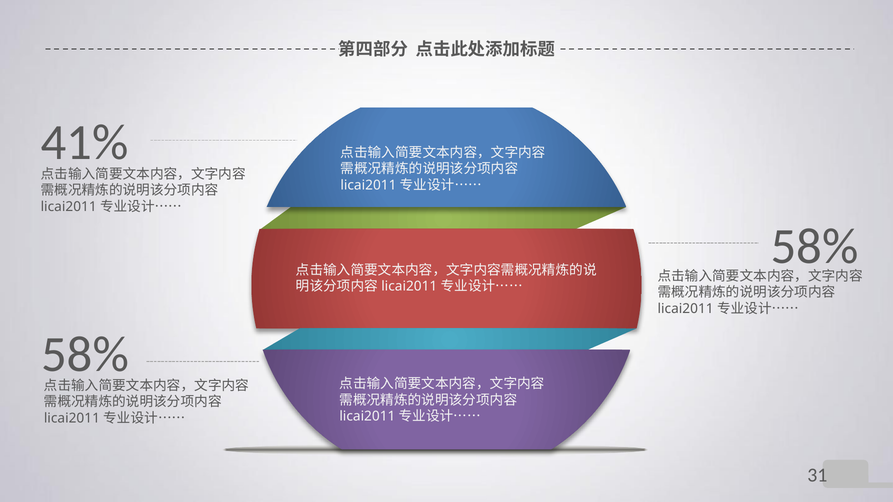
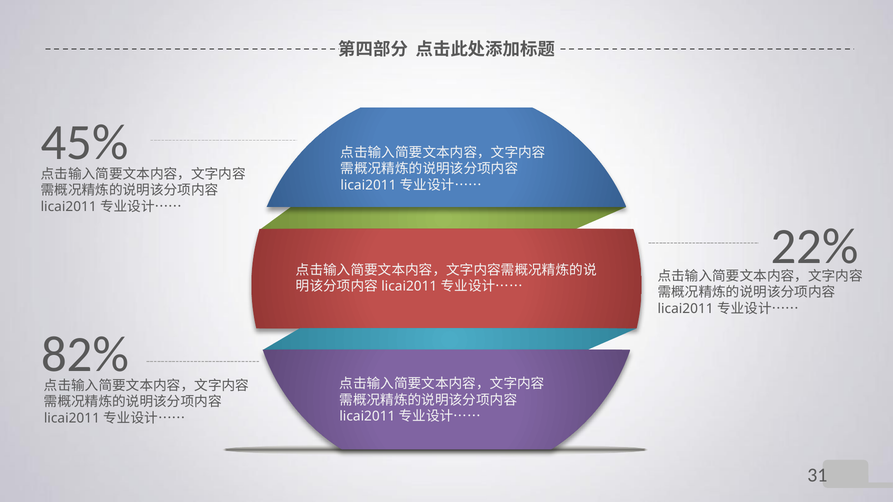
41%: 41% -> 45%
58% at (815, 247): 58% -> 22%
58% at (85, 355): 58% -> 82%
